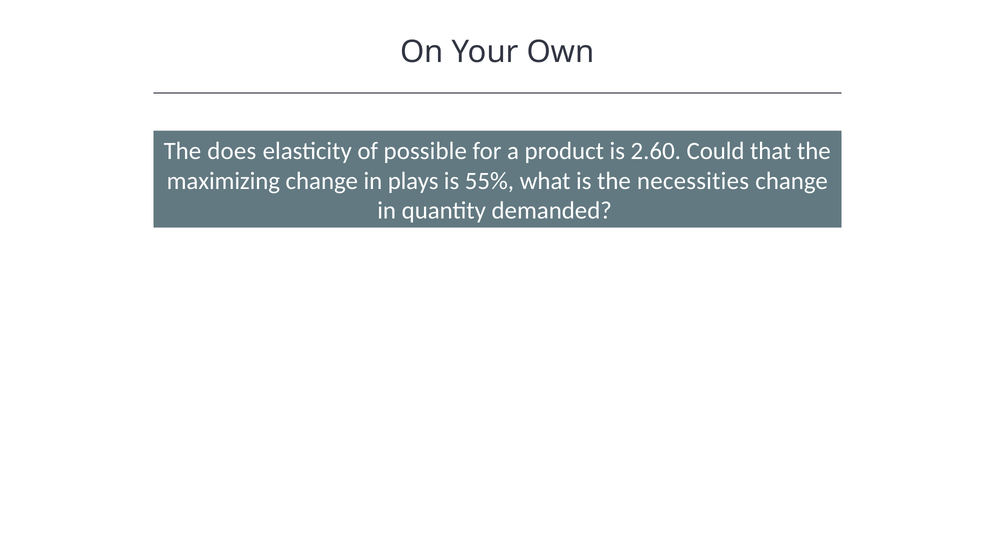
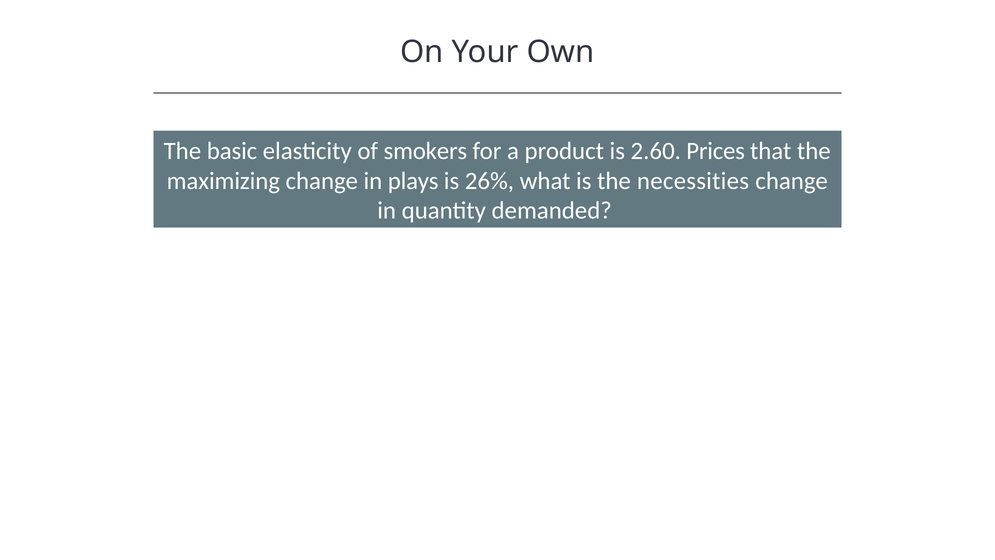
does: does -> basic
possible: possible -> smokers
Could: Could -> Prices
55%: 55% -> 26%
